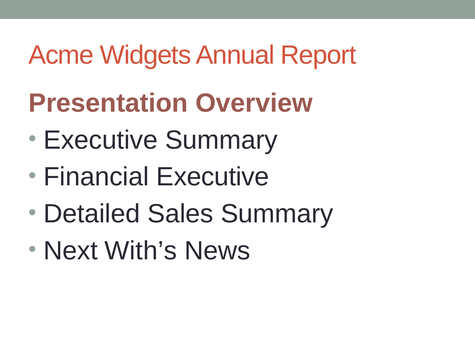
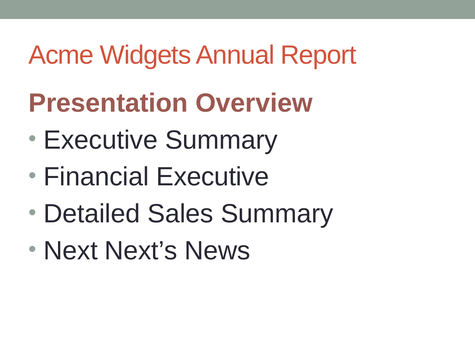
With’s: With’s -> Next’s
